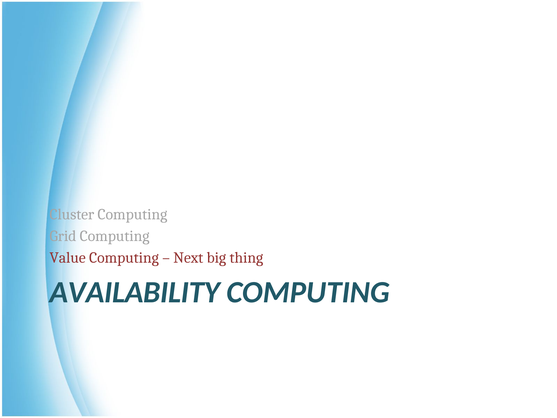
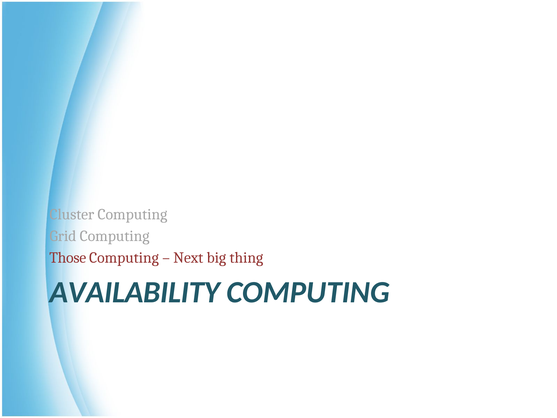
Value: Value -> Those
